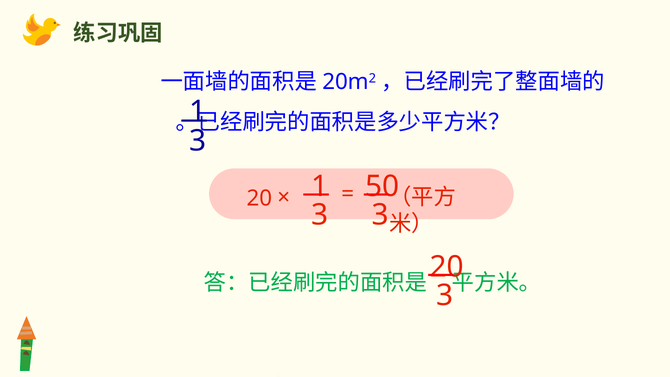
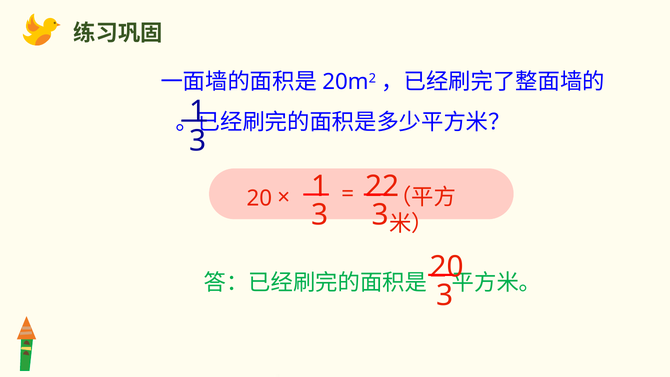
50: 50 -> 22
